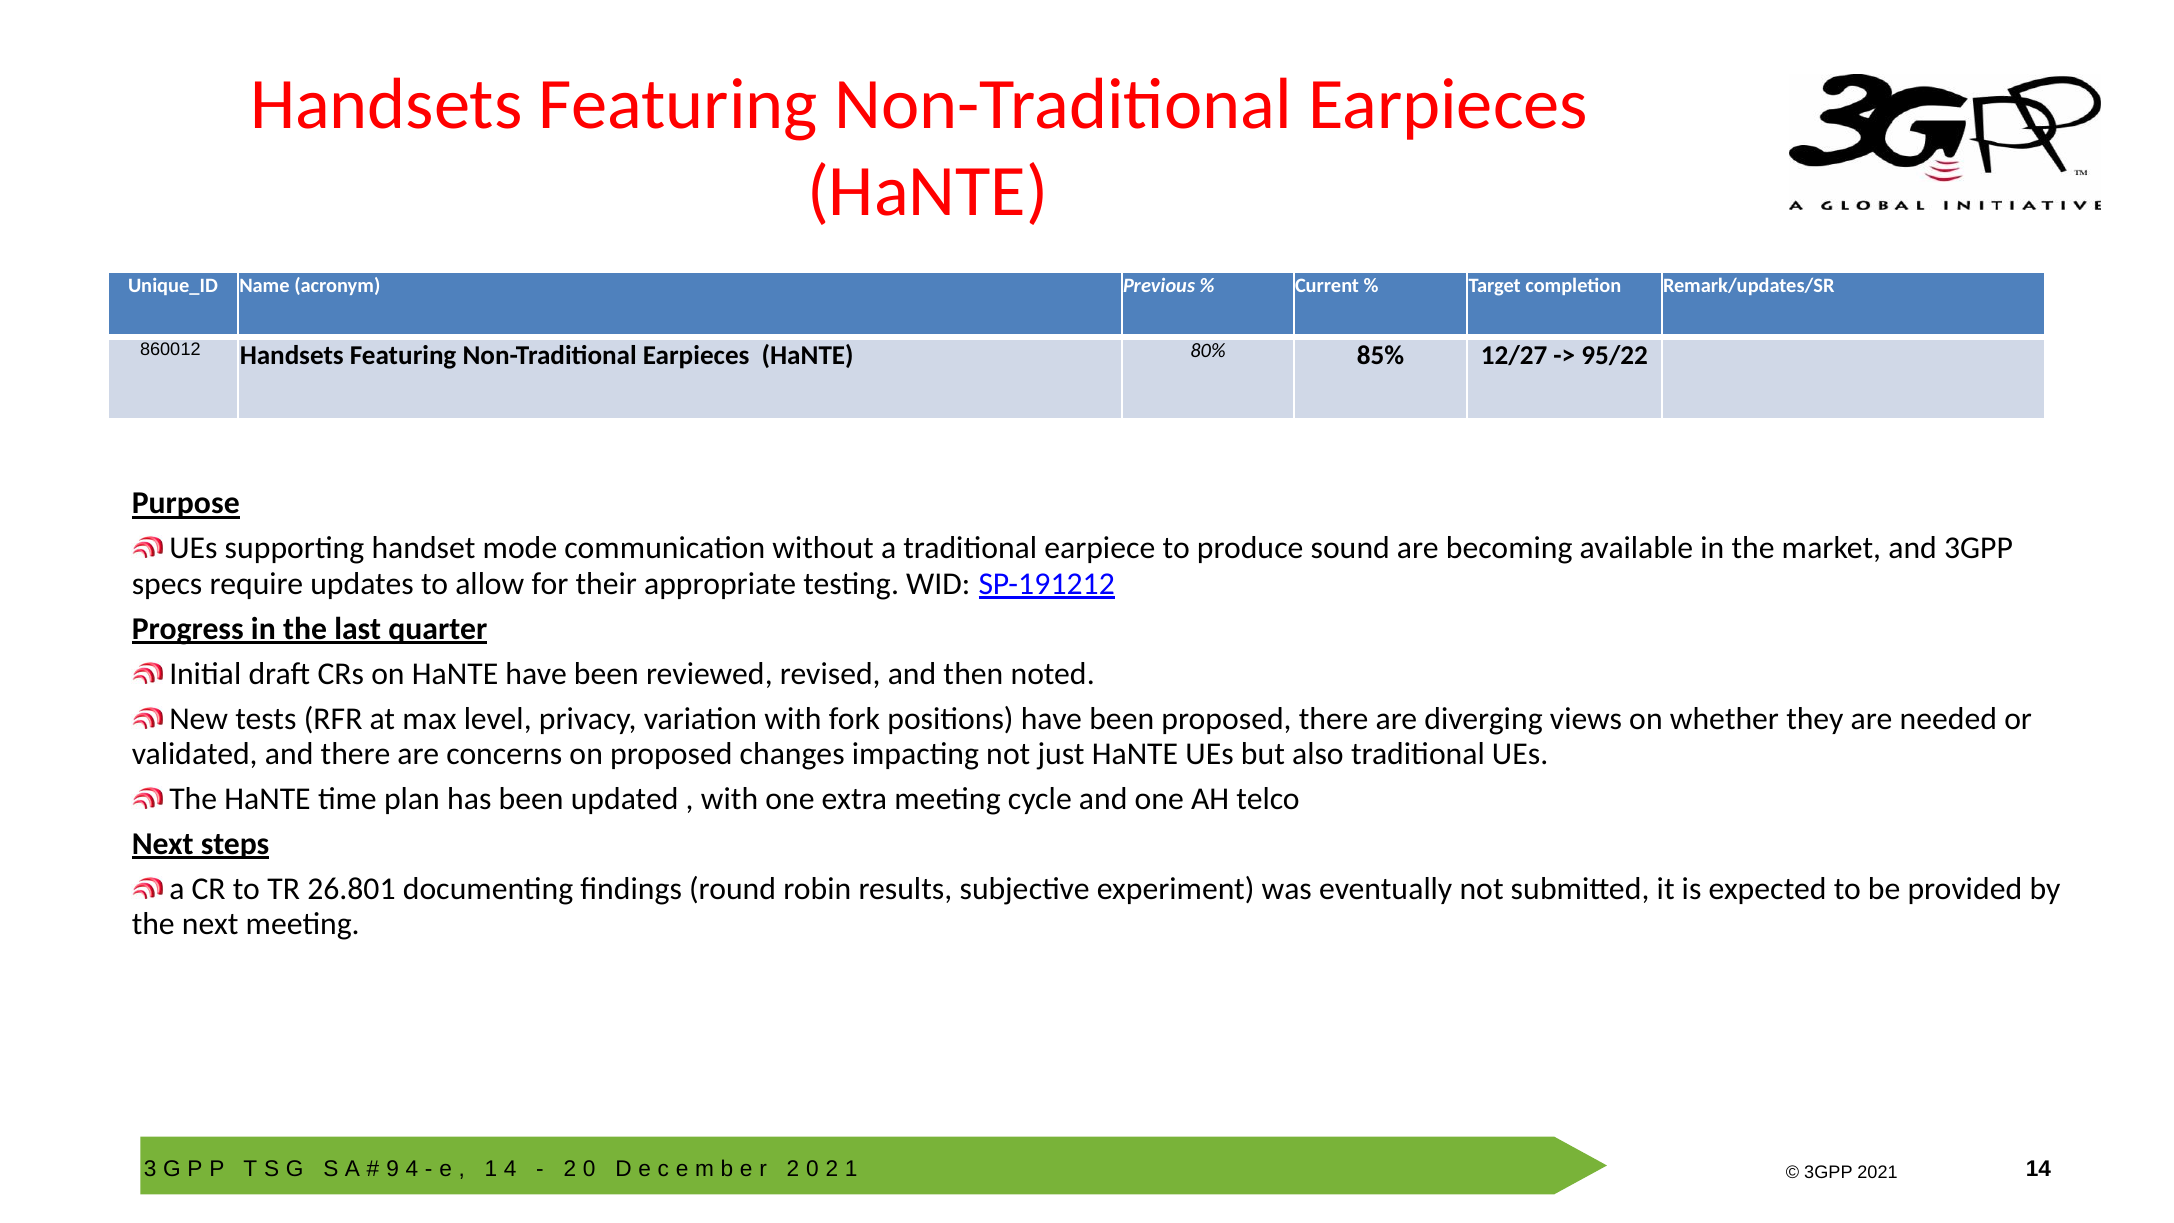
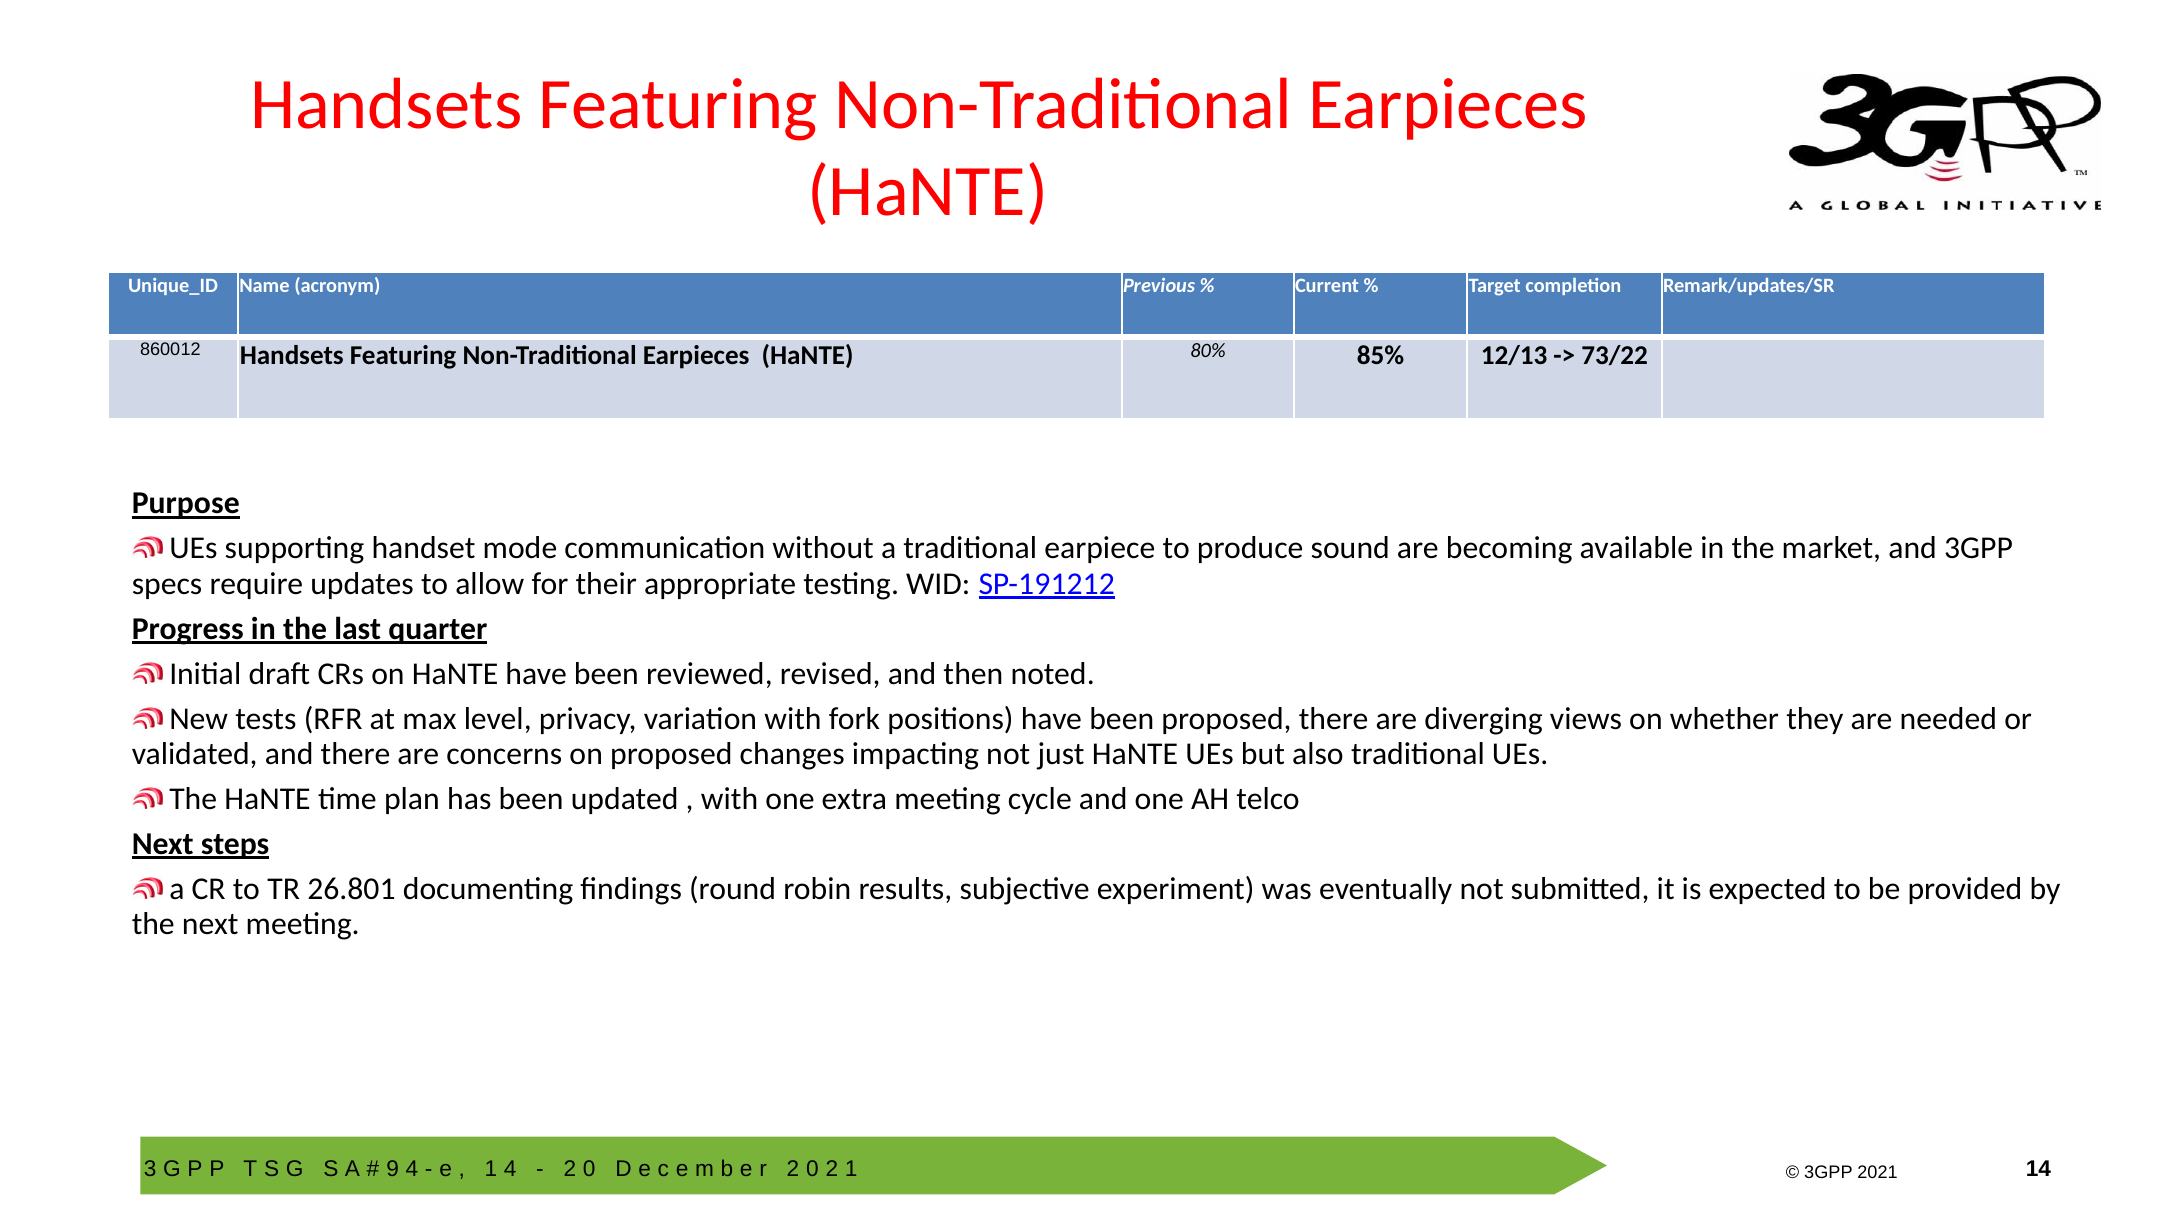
12/27: 12/27 -> 12/13
95/22: 95/22 -> 73/22
